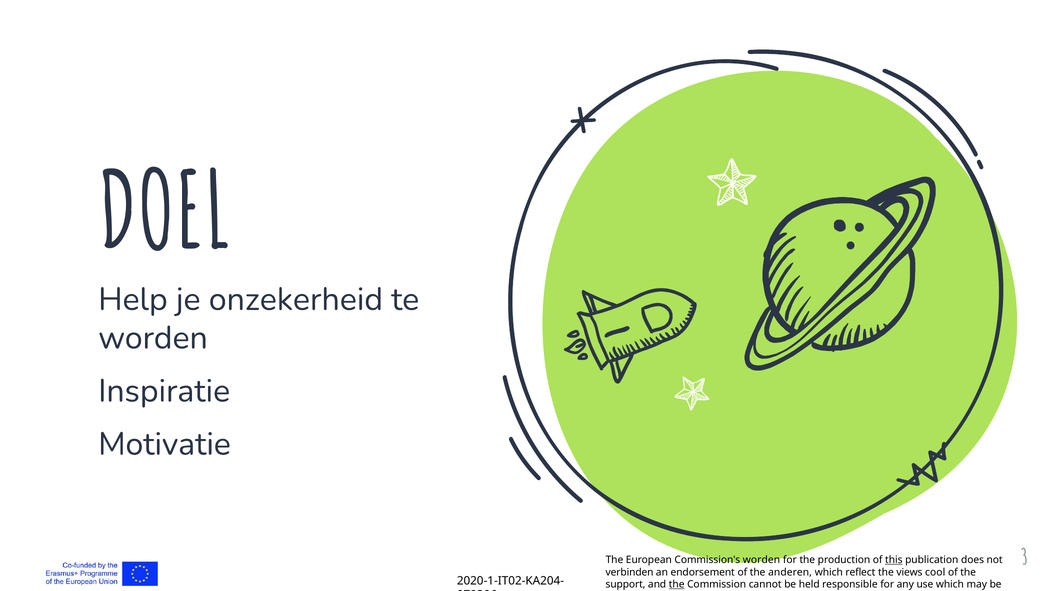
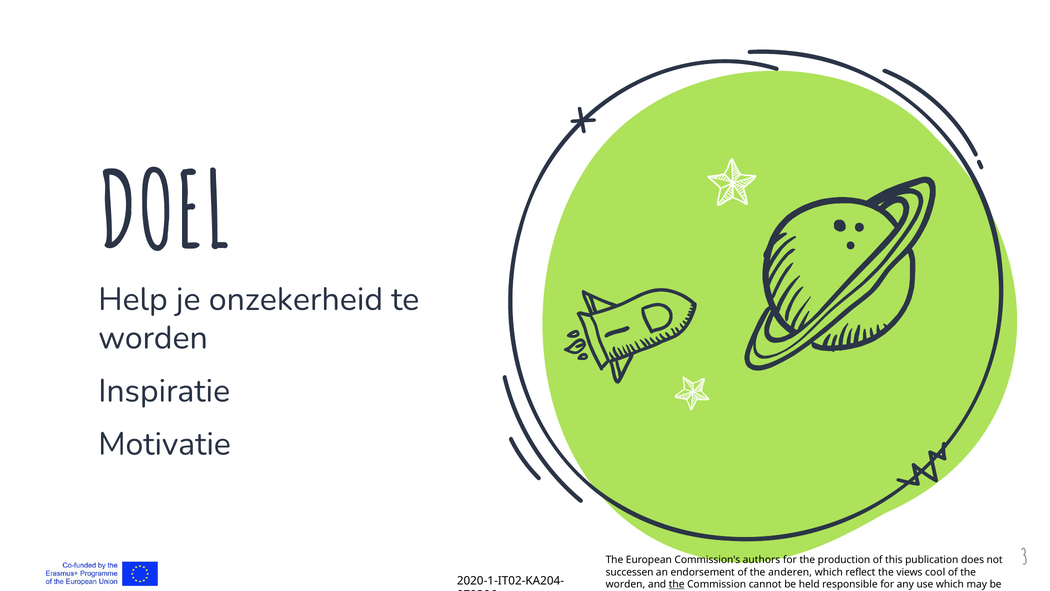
Commission's worden: worden -> authors
this underline: present -> none
verbinden: verbinden -> successen
support at (626, 584): support -> worden
